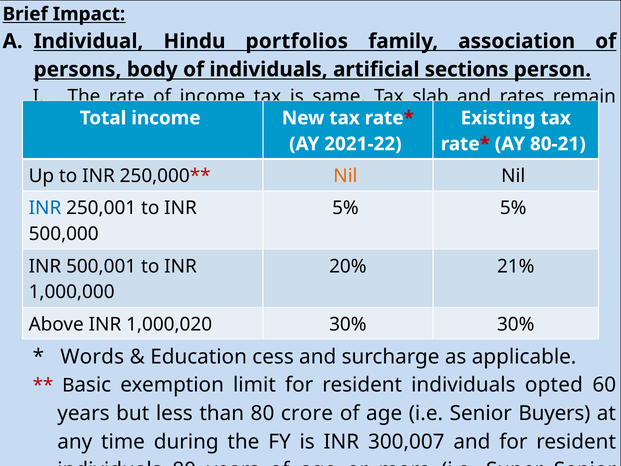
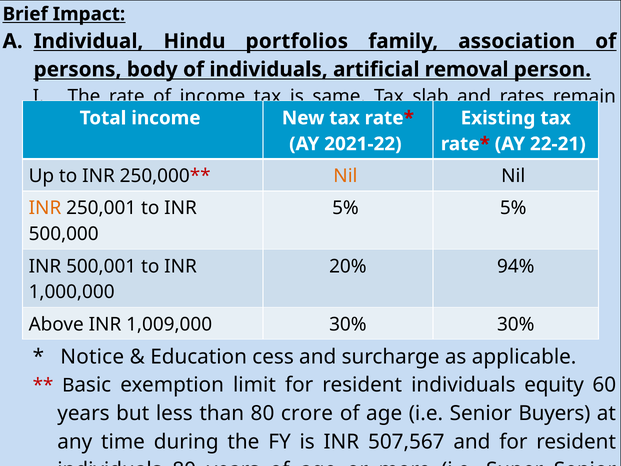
sections: sections -> removal
80-21: 80-21 -> 22-21
INR at (45, 208) colour: blue -> orange
21%: 21% -> 94%
1,000,020: 1,000,020 -> 1,009,000
Words: Words -> Notice
opted: opted -> equity
300,007: 300,007 -> 507,567
